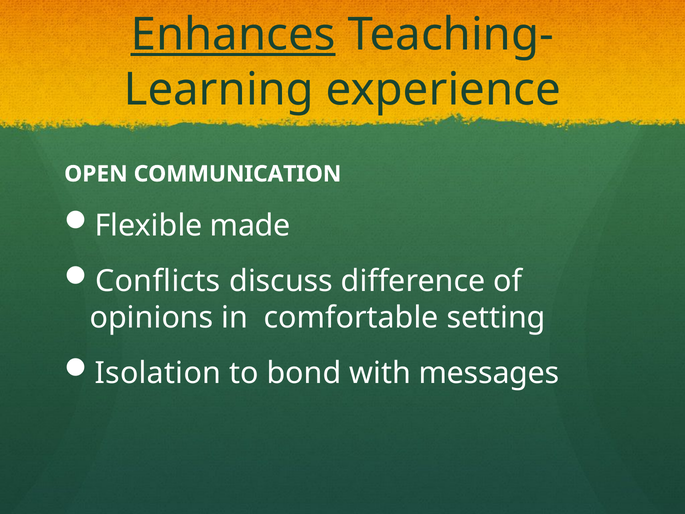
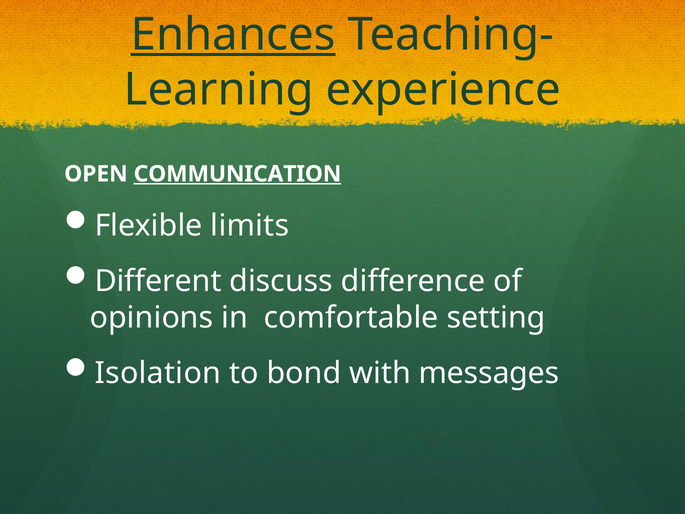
COMMUNICATION underline: none -> present
made: made -> limits
Conflicts: Conflicts -> Different
